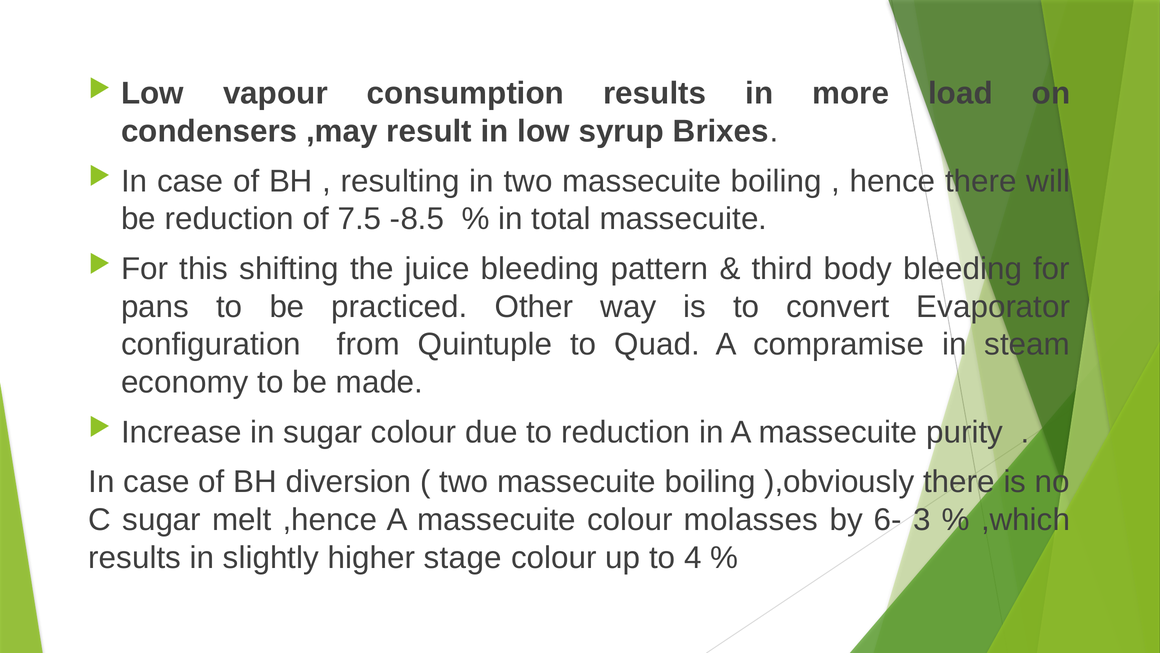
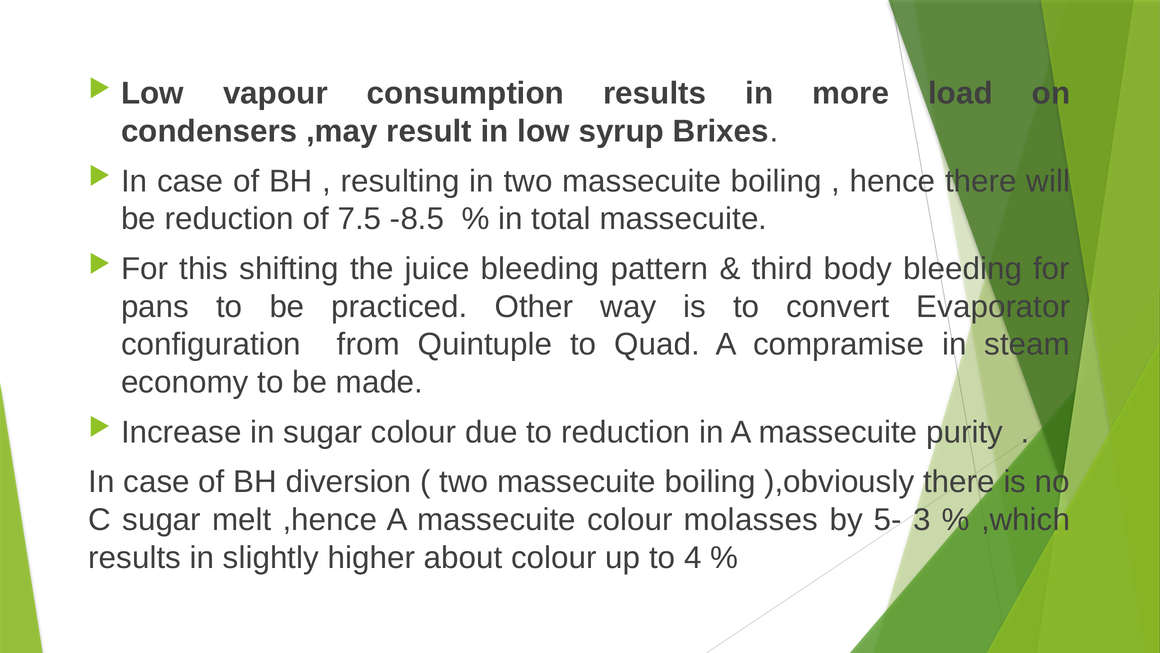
6-: 6- -> 5-
stage: stage -> about
